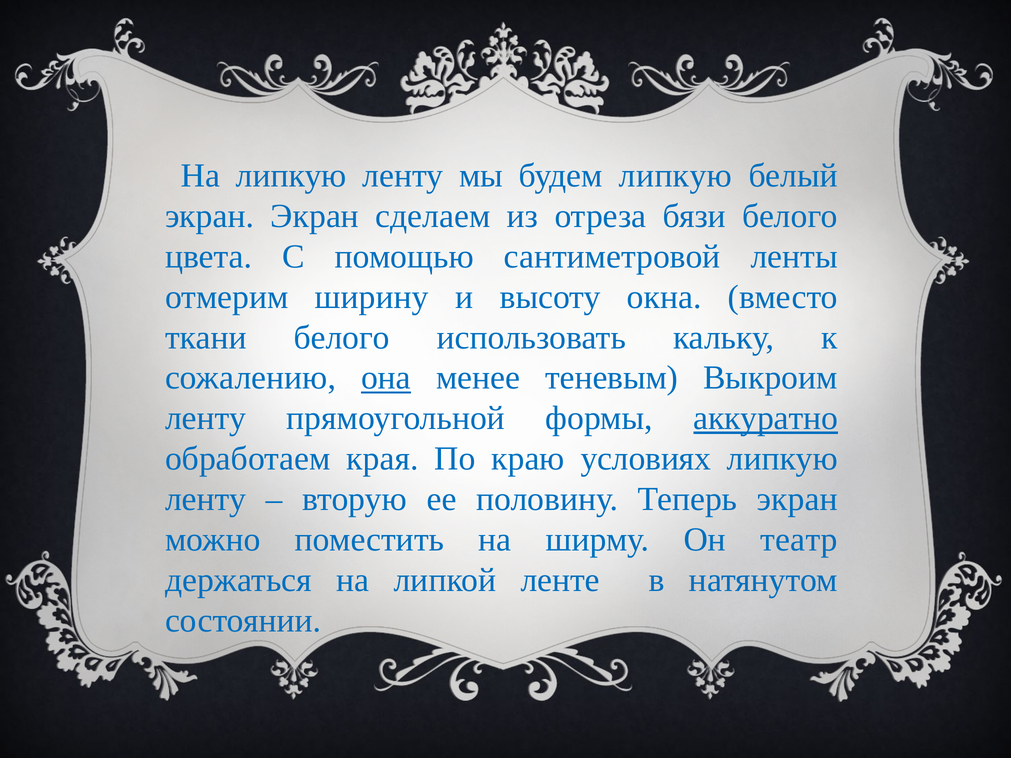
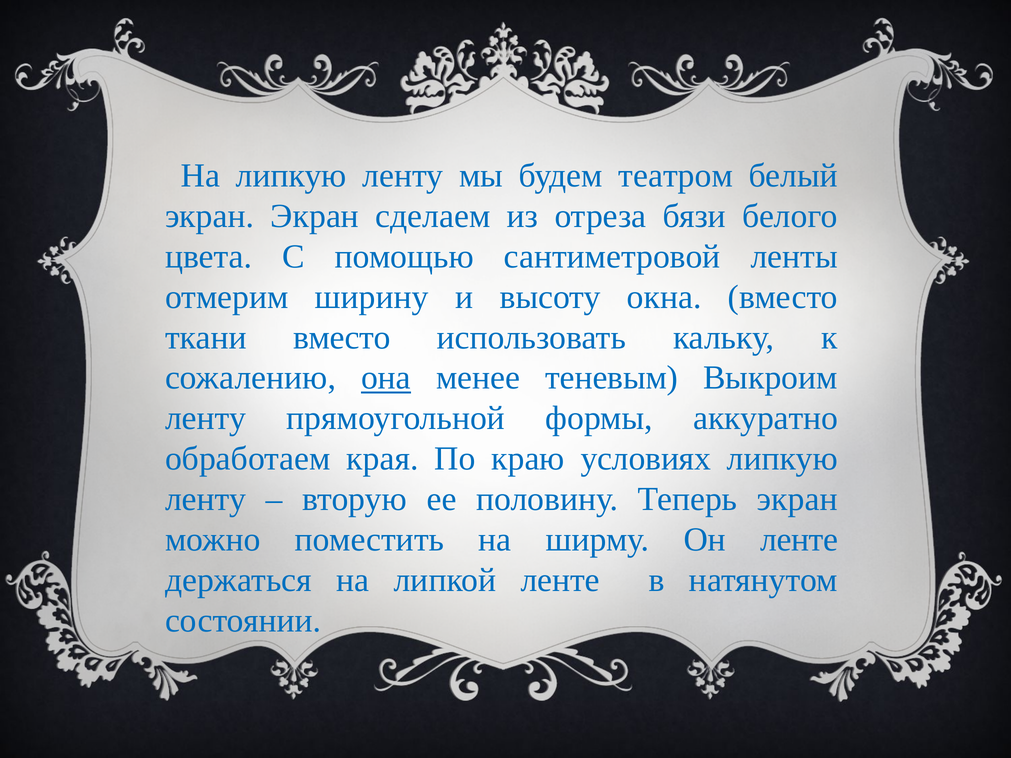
будем липкую: липкую -> театром
ткани белого: белого -> вместо
аккуратно underline: present -> none
Он театр: театр -> ленте
